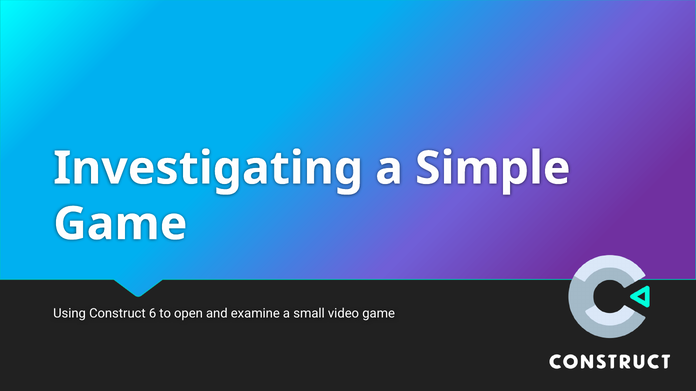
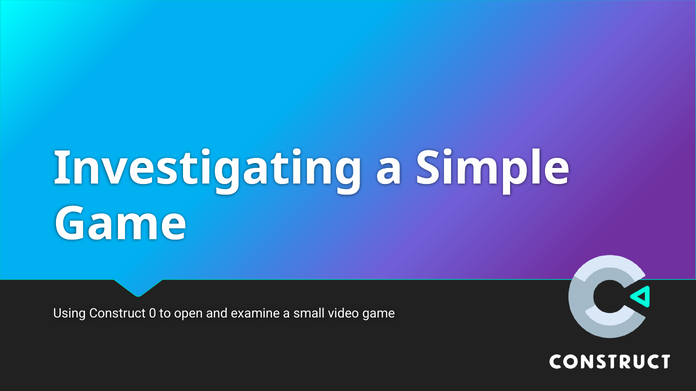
6: 6 -> 0
